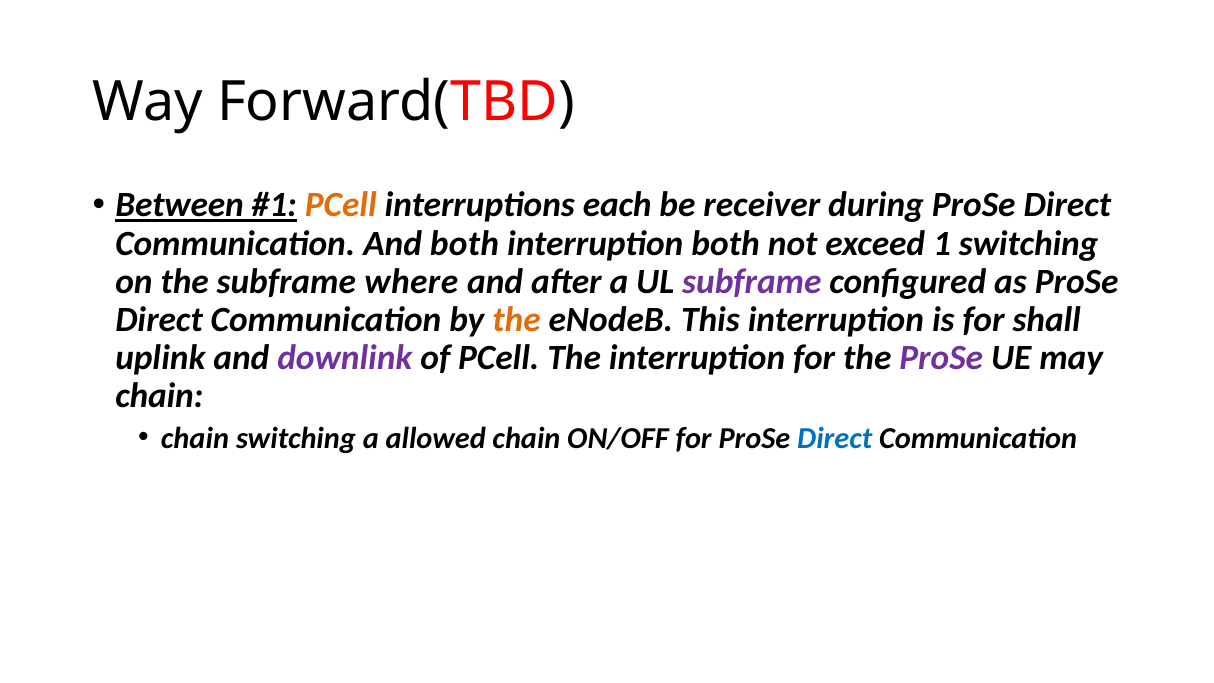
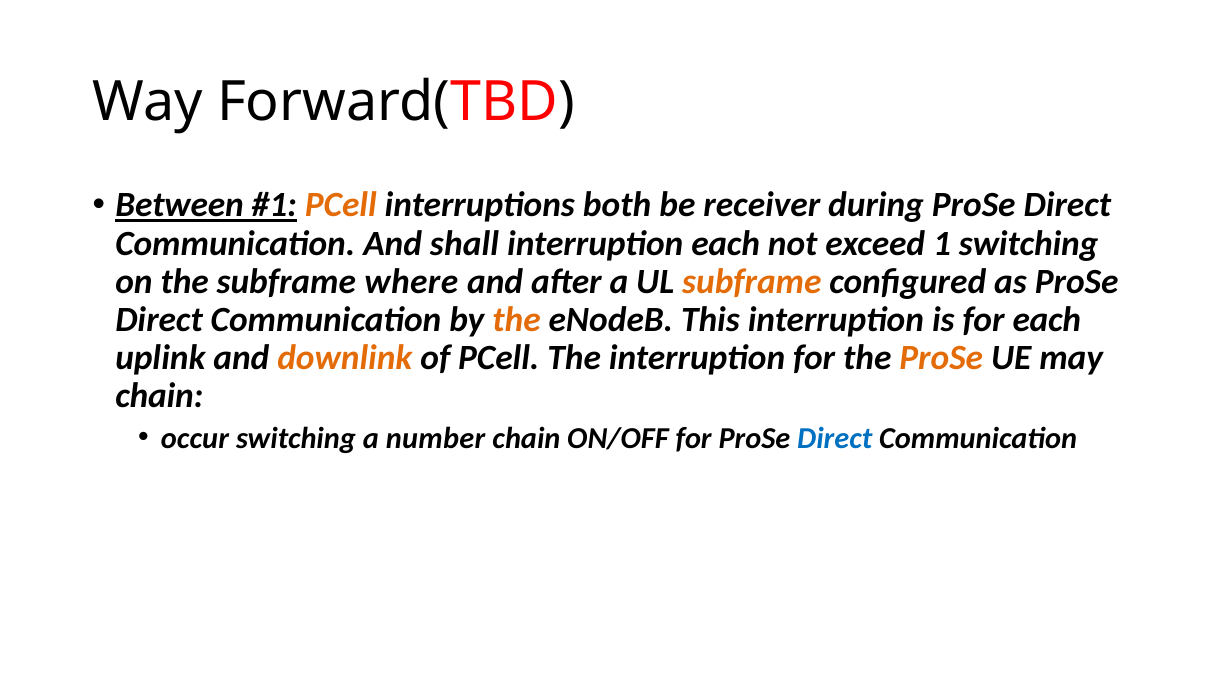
each: each -> both
And both: both -> shall
interruption both: both -> each
subframe at (752, 282) colour: purple -> orange
for shall: shall -> each
downlink colour: purple -> orange
ProSe at (941, 358) colour: purple -> orange
chain at (195, 438): chain -> occur
allowed: allowed -> number
